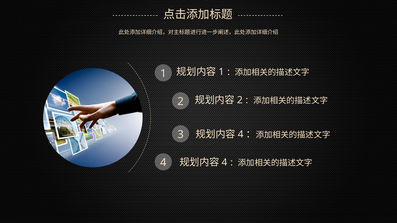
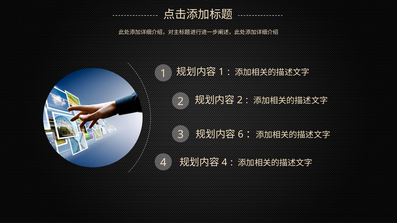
4 at (241, 135): 4 -> 6
